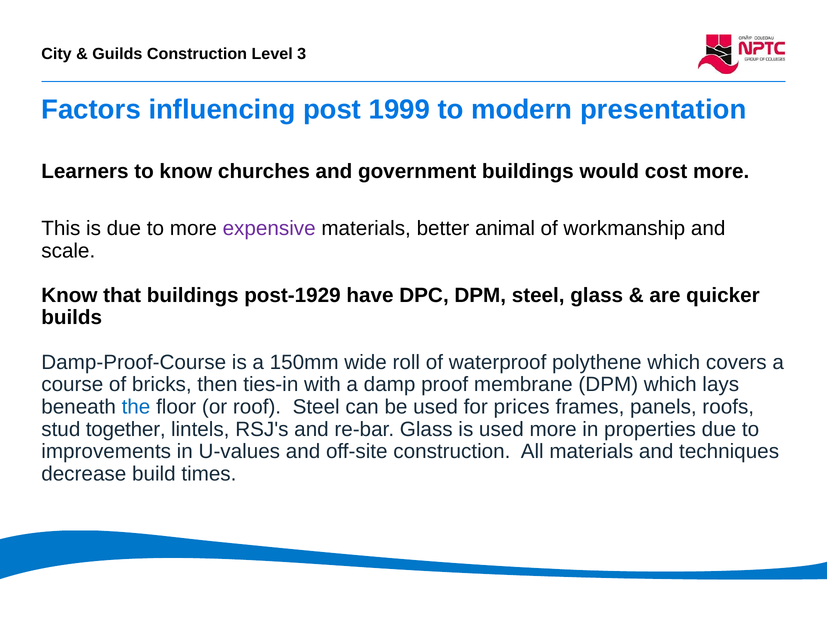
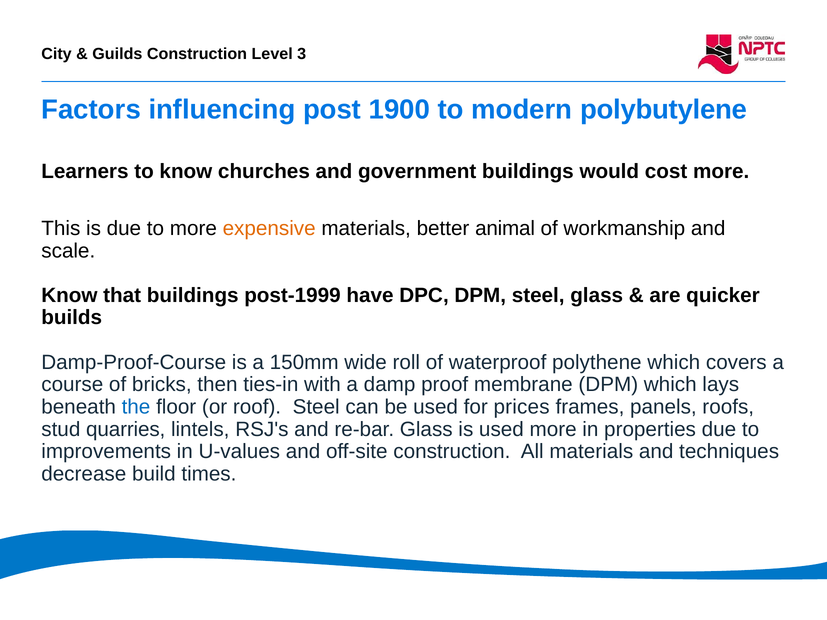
1999: 1999 -> 1900
presentation: presentation -> polybutylene
expensive colour: purple -> orange
post-1929: post-1929 -> post-1999
together: together -> quarries
